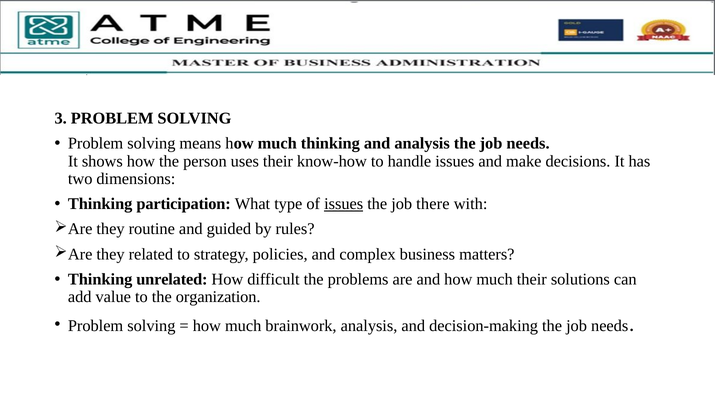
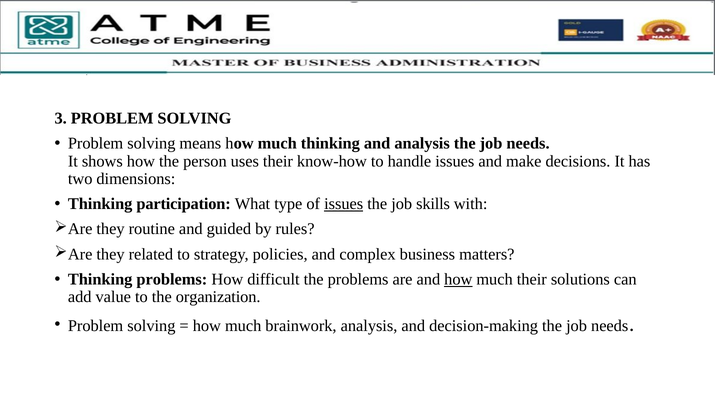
there: there -> skills
Thinking unrelated: unrelated -> problems
how at (458, 279) underline: none -> present
